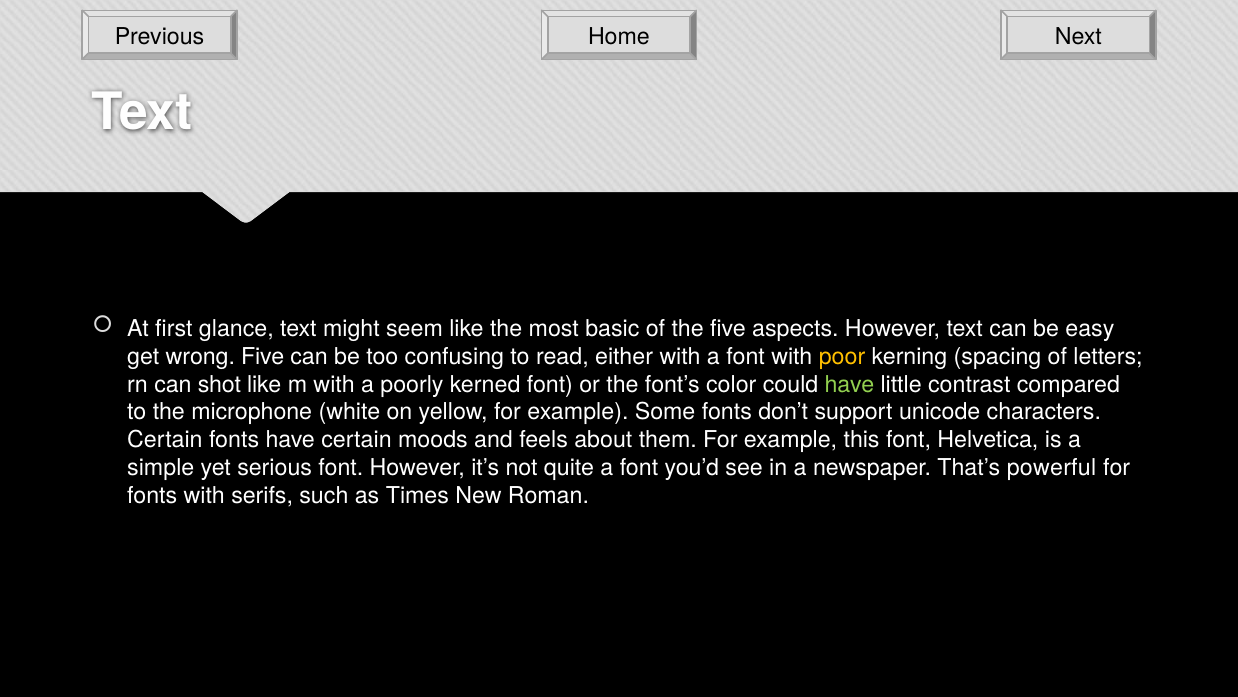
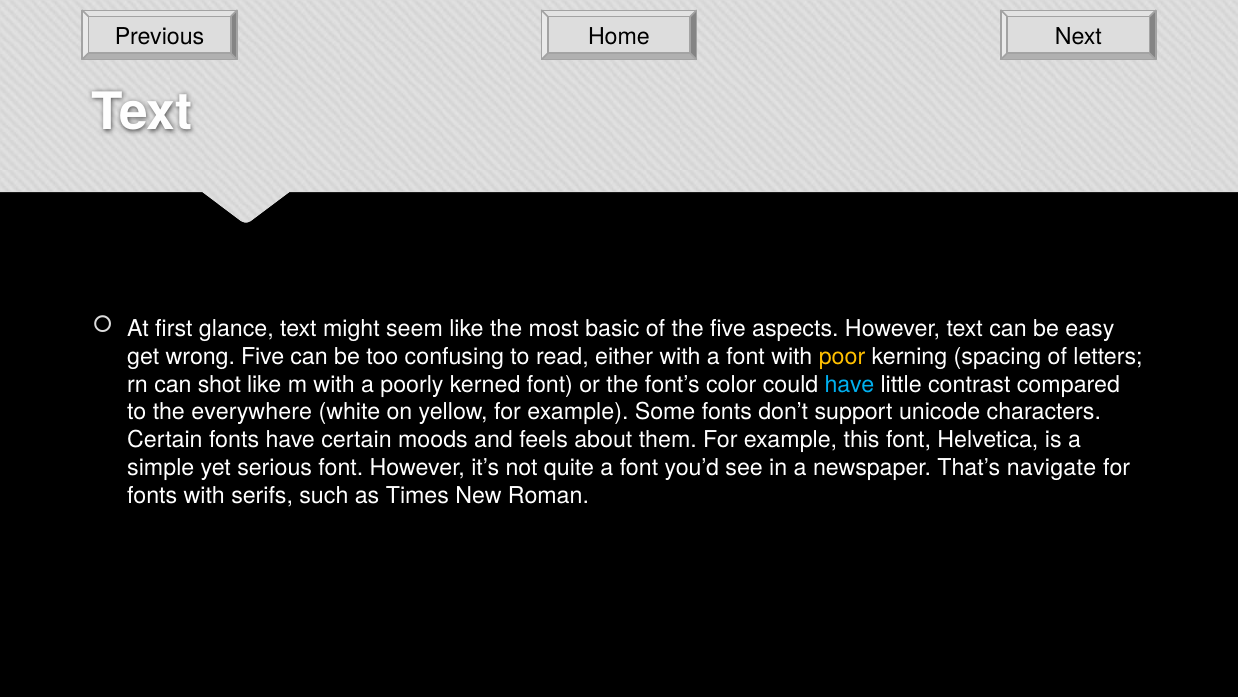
have at (850, 384) colour: light green -> light blue
microphone: microphone -> everywhere
powerful: powerful -> navigate
